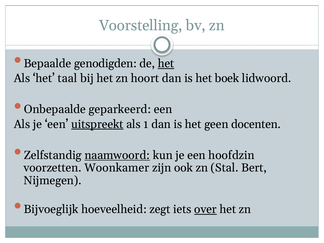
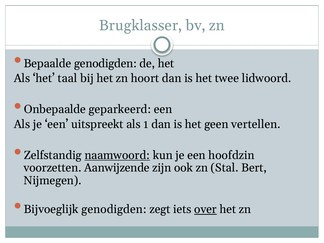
Voorstelling: Voorstelling -> Brugklasser
het at (166, 64) underline: present -> none
boek: boek -> twee
uitspreekt underline: present -> none
docenten: docenten -> vertellen
Woonkamer: Woonkamer -> Aanwijzende
Bijvoeglijk hoeveelheid: hoeveelheid -> genodigden
